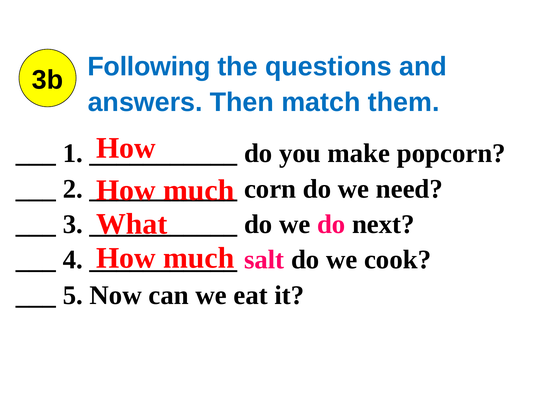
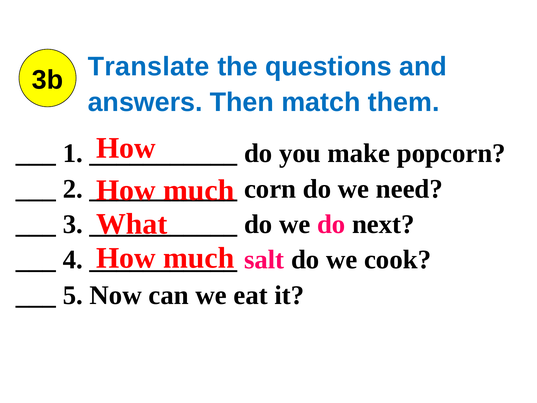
Following: Following -> Translate
